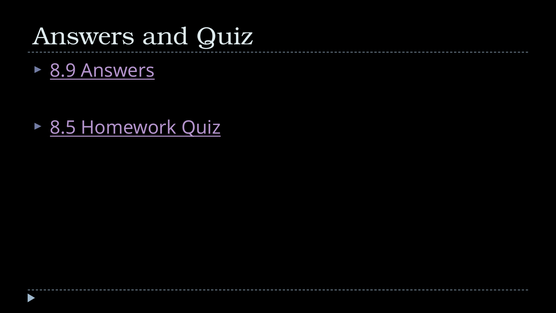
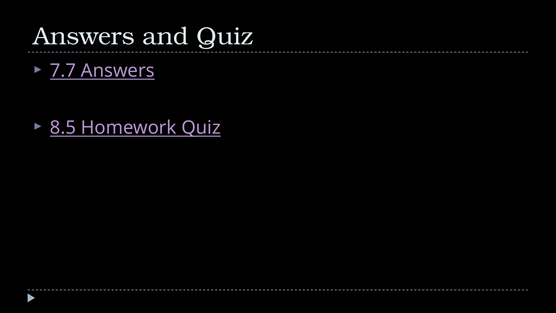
8.9: 8.9 -> 7.7
